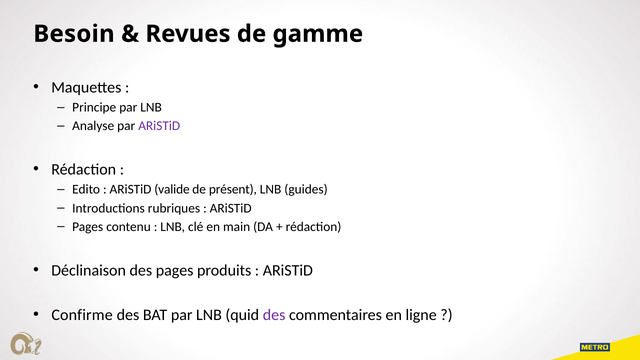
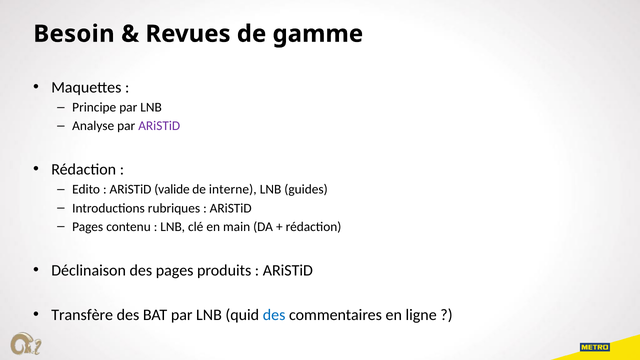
présent: présent -> interne
Confirme: Confirme -> Transfère
des at (274, 315) colour: purple -> blue
